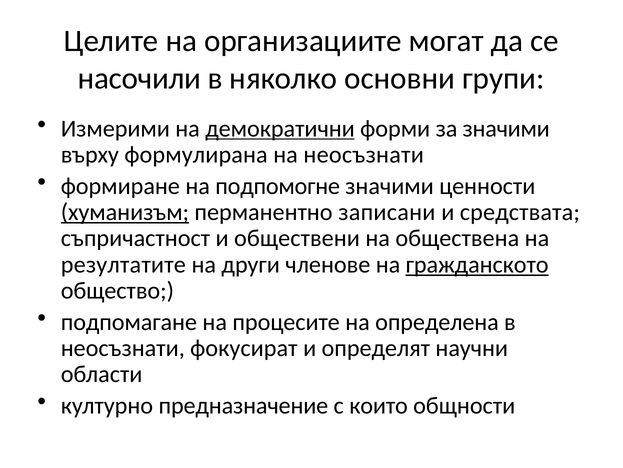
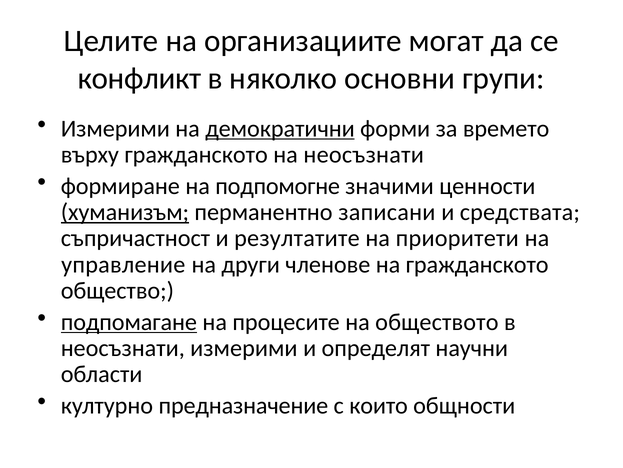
насочили: насочили -> конфликт
за значими: значими -> времето
върху формулирана: формулирана -> гражданското
обществени: обществени -> резултатите
обществена: обществена -> приоритети
резултатите: резултатите -> управление
гражданското at (477, 264) underline: present -> none
подпомагане underline: none -> present
определена: определена -> обществото
неосъзнати фокусират: фокусират -> измерими
